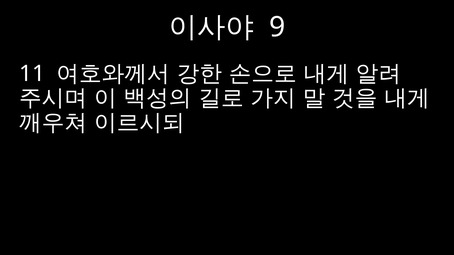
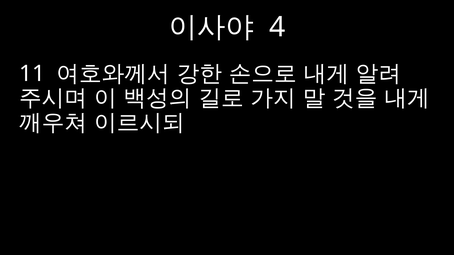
9: 9 -> 4
